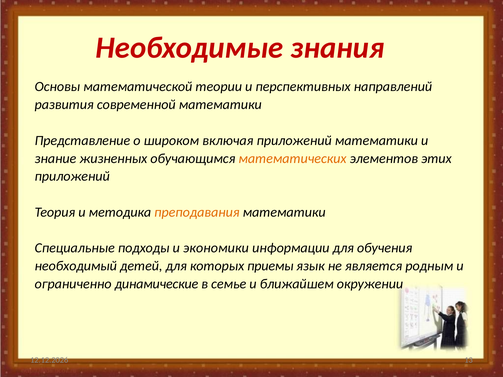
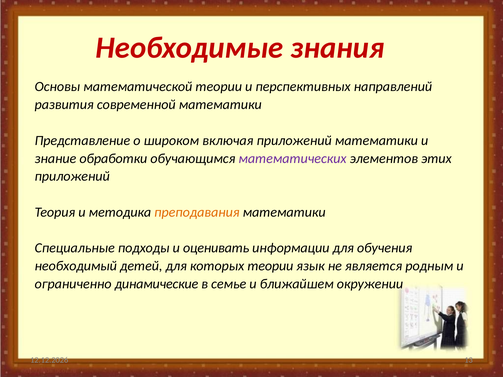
жизненных: жизненных -> обработки
математических colour: orange -> purple
экономики: экономики -> оценивать
которых приемы: приемы -> теории
